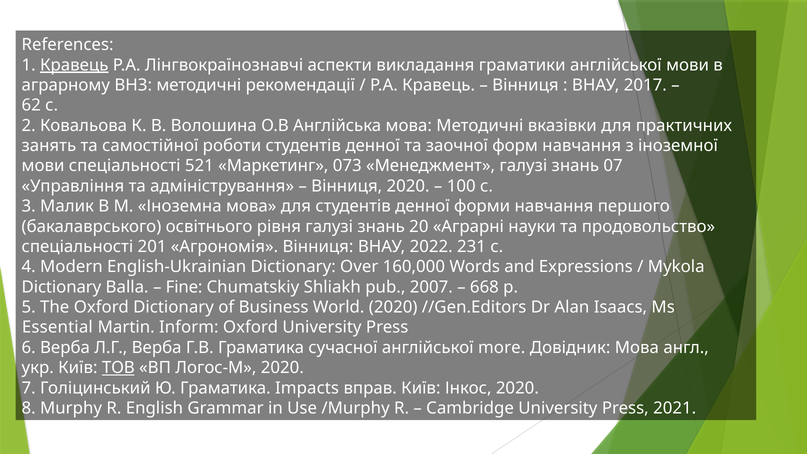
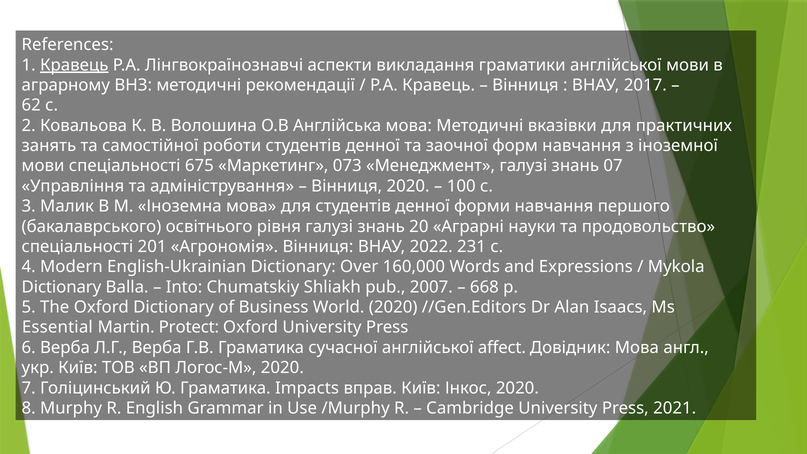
521: 521 -> 675
Fine: Fine -> Into
Inform: Inform -> Protect
more: more -> affect
ТОВ underline: present -> none
